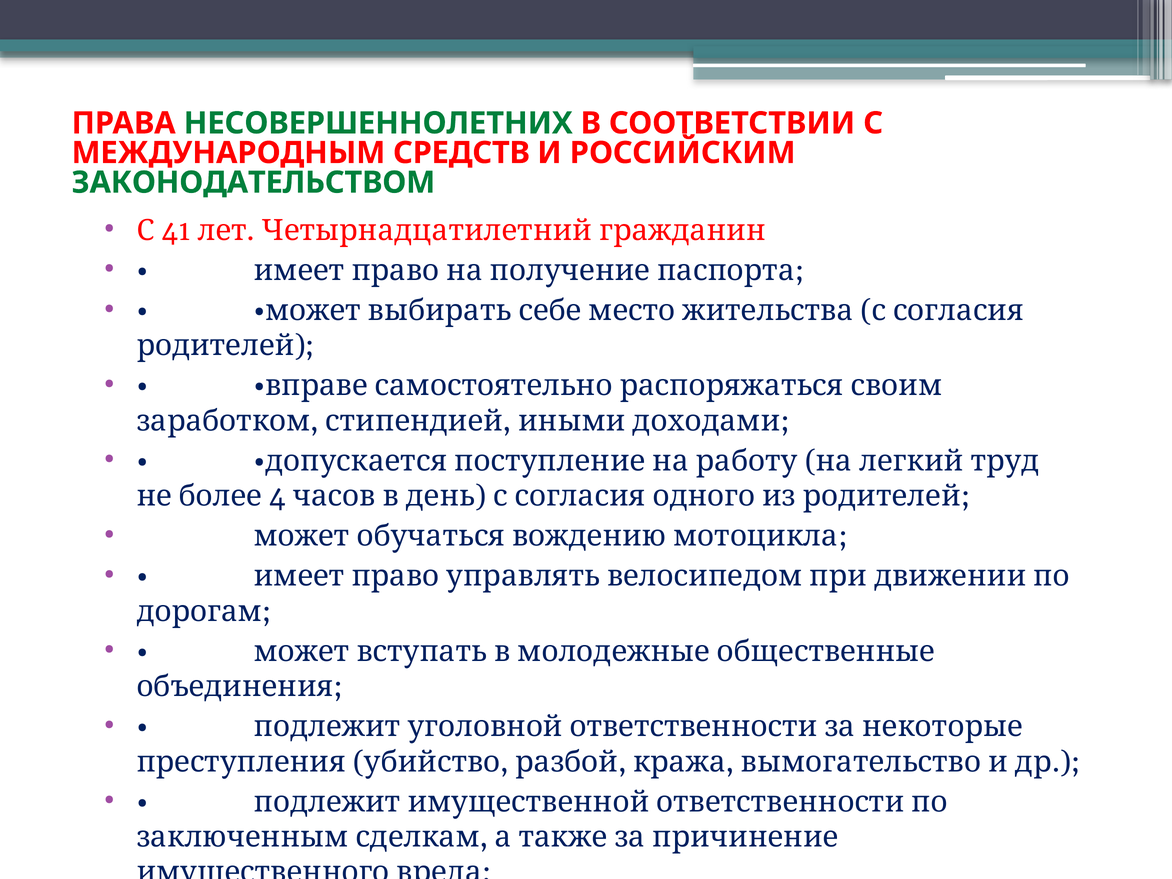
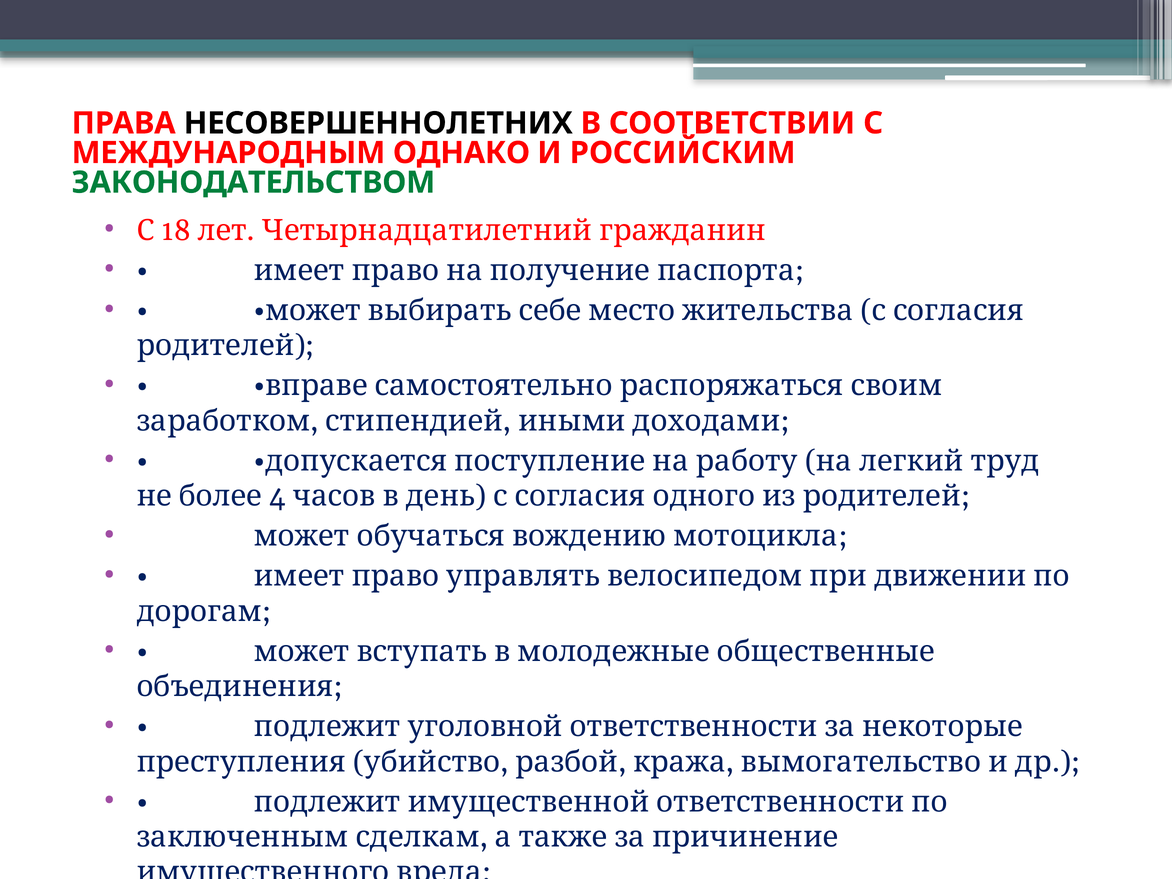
НЕСОВЕРШЕННОЛЕТНИХ colour: green -> black
СРЕДСТВ: СРЕДСТВ -> ОДНАКО
41: 41 -> 18
